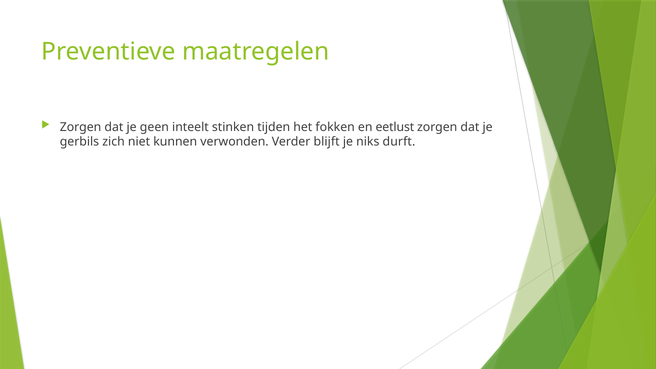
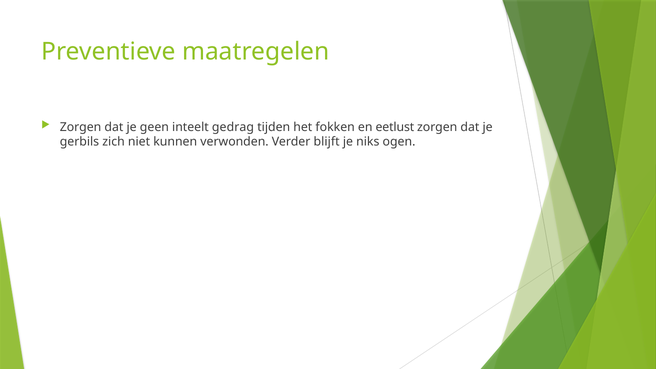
stinken: stinken -> gedrag
durft: durft -> ogen
